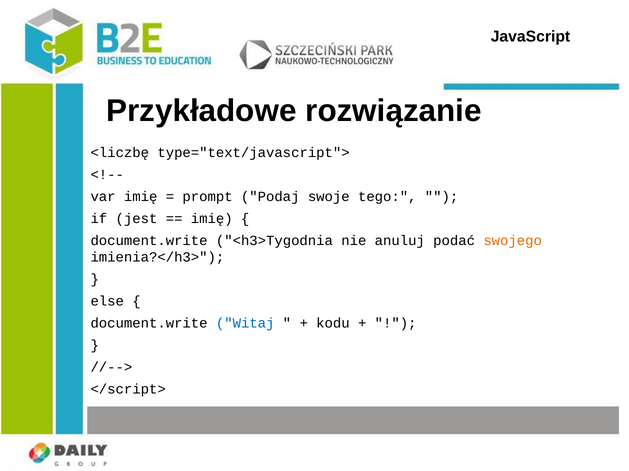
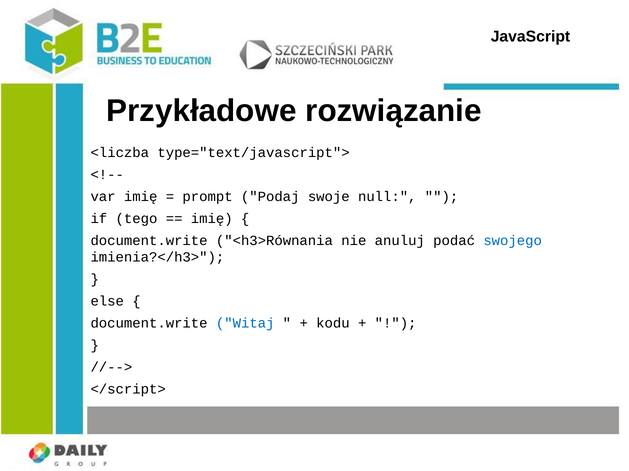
<liczbę: <liczbę -> <liczba
tego: tego -> null
jest: jest -> tego
<h3>Tygodnia: <h3>Tygodnia -> <h3>Równania
swojego colour: orange -> blue
